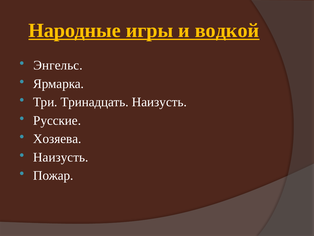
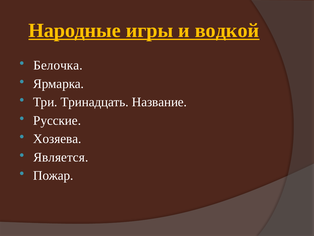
Энгельс: Энгельс -> Белочка
Тринадцать Наизусть: Наизусть -> Название
Наизусть at (61, 157): Наизусть -> Является
